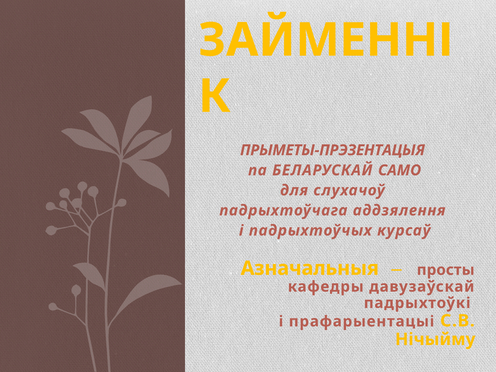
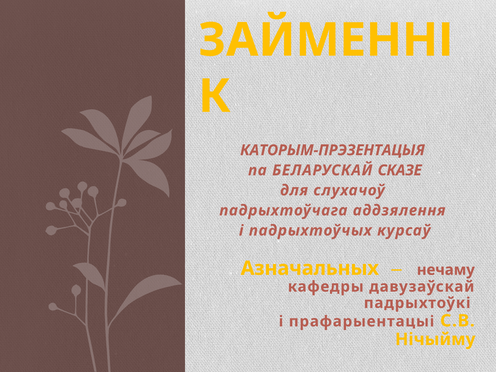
ПРЫМЕТЫ-ПРЭЗЕНТАЦЫЯ: ПРЫМЕТЫ-ПРЭЗЕНТАЦЫЯ -> КАТОРЫМ-ПРЭЗЕНТАЦЫЯ
САМО: САМО -> СКАЗЕ
Азначальныя: Азначальныя -> Азначальных
просты: просты -> нечаму
